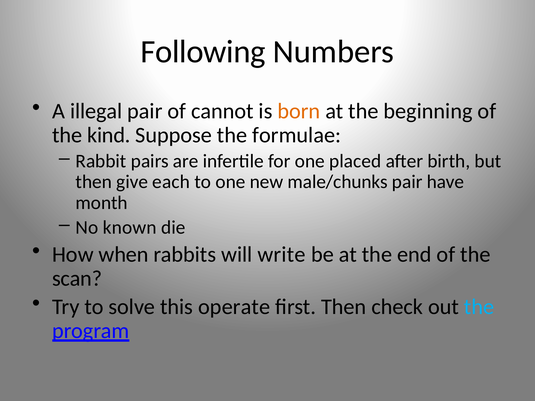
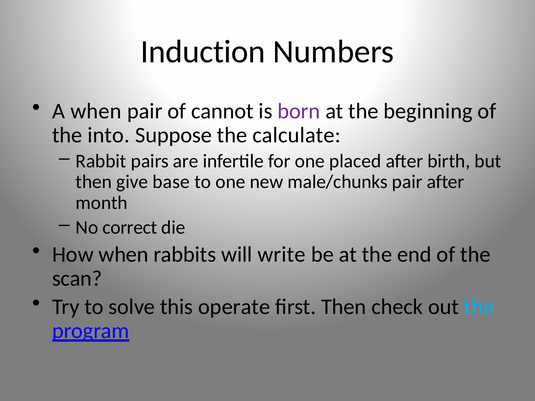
Following: Following -> Induction
A illegal: illegal -> when
born colour: orange -> purple
kind: kind -> into
formulae: formulae -> calculate
each: each -> base
pair have: have -> after
known: known -> correct
